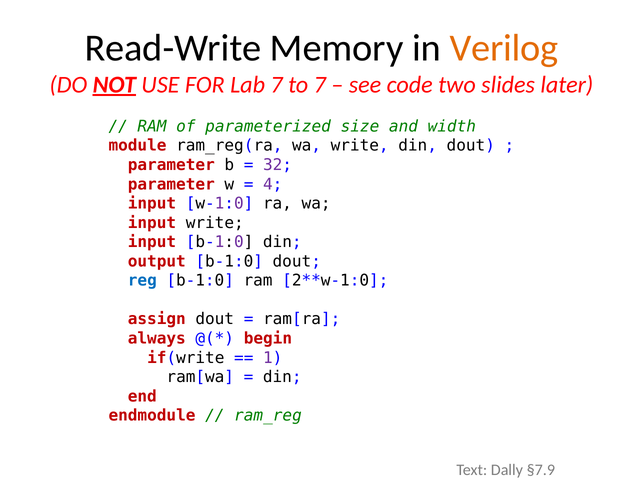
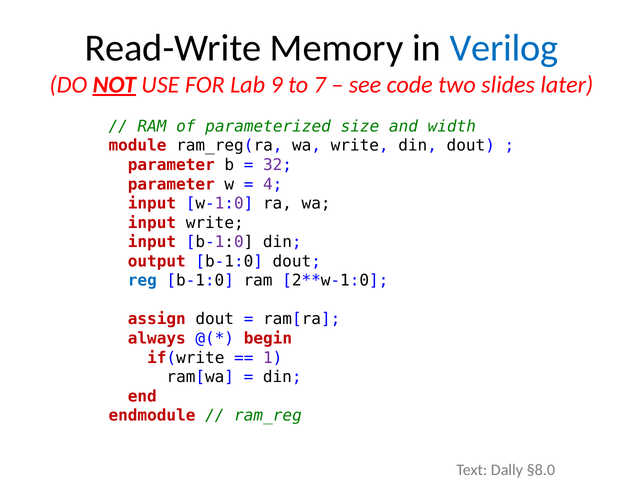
Verilog colour: orange -> blue
Lab 7: 7 -> 9
§7.9: §7.9 -> §8.0
